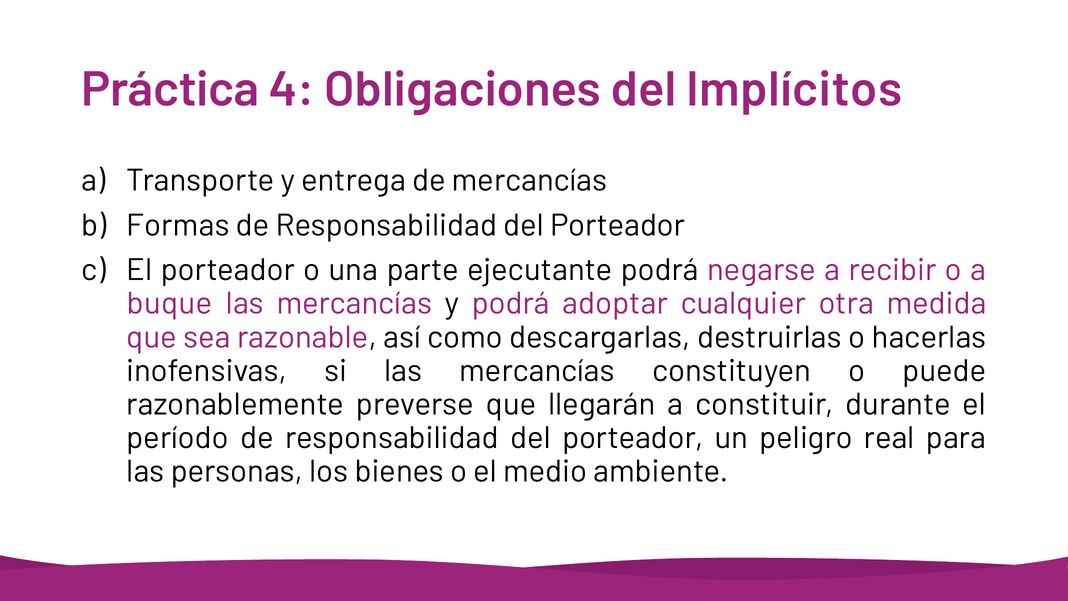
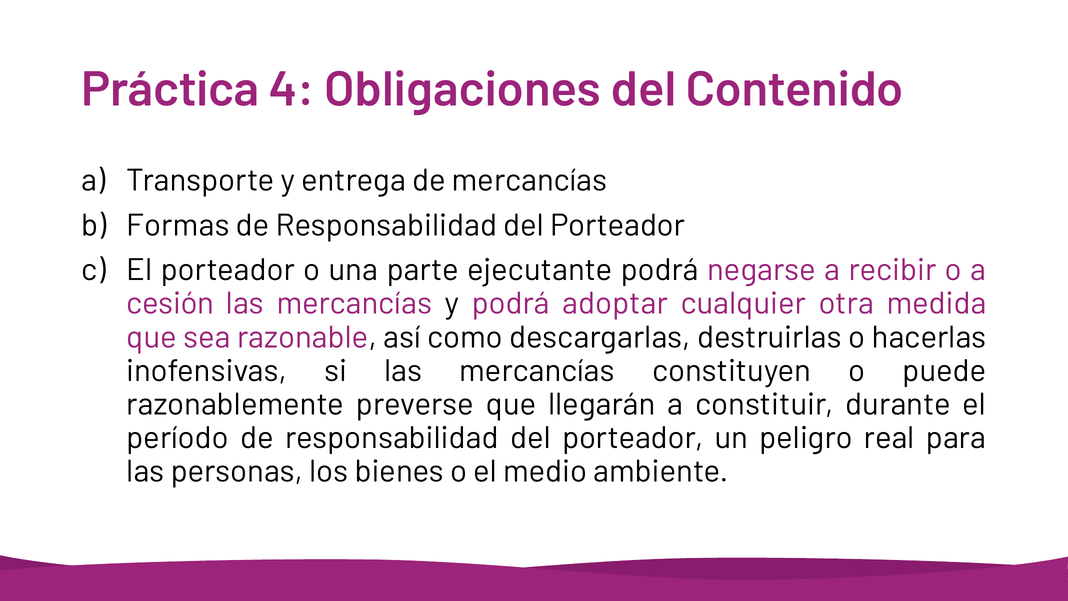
Implícitos: Implícitos -> Contenido
buque: buque -> cesión
